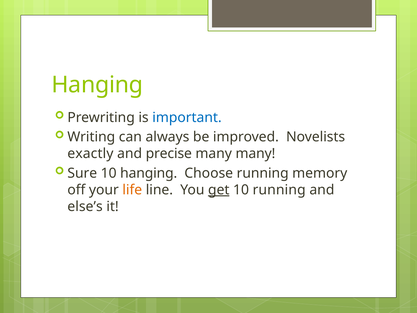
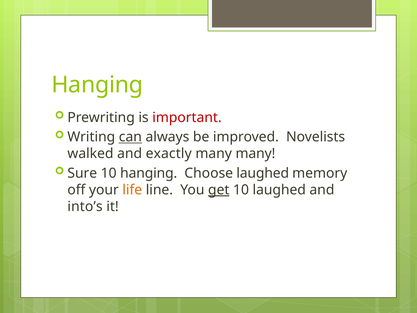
important colour: blue -> red
can underline: none -> present
exactly: exactly -> walked
precise: precise -> exactly
Choose running: running -> laughed
10 running: running -> laughed
else’s: else’s -> into’s
